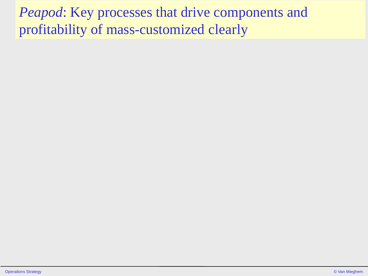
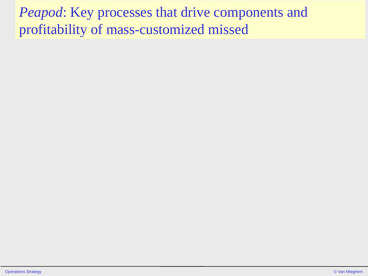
clearly: clearly -> missed
